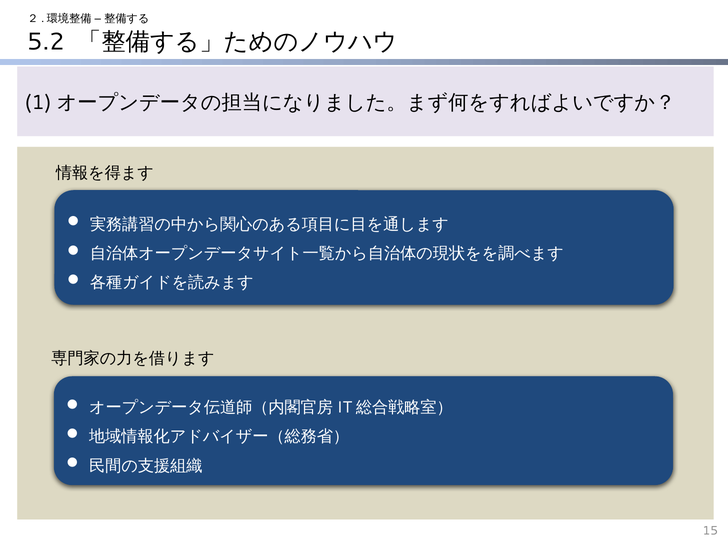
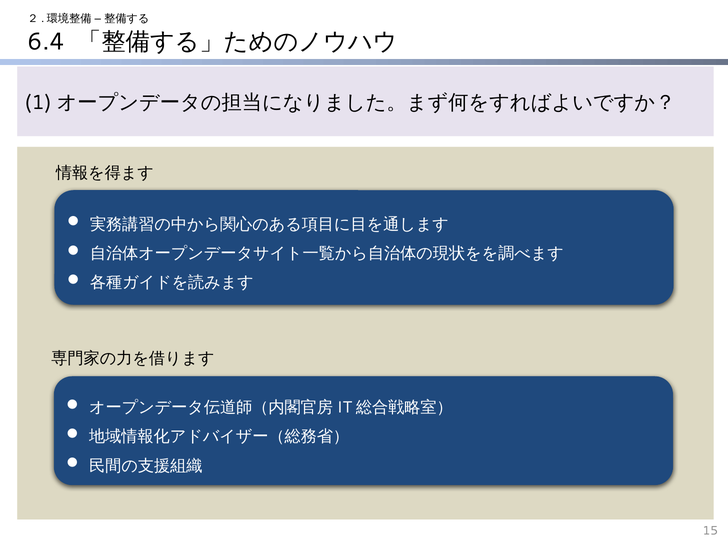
5.2: 5.2 -> 6.4
